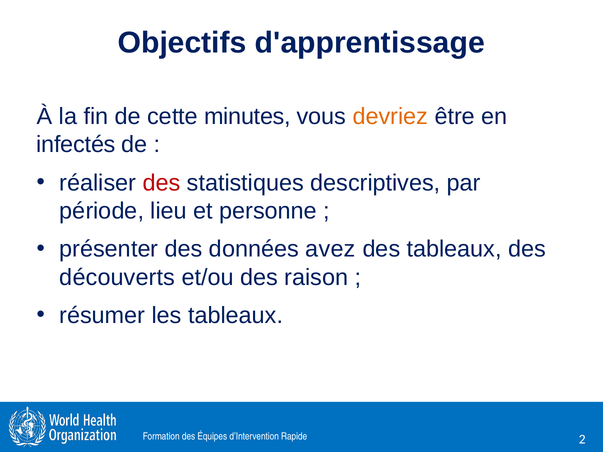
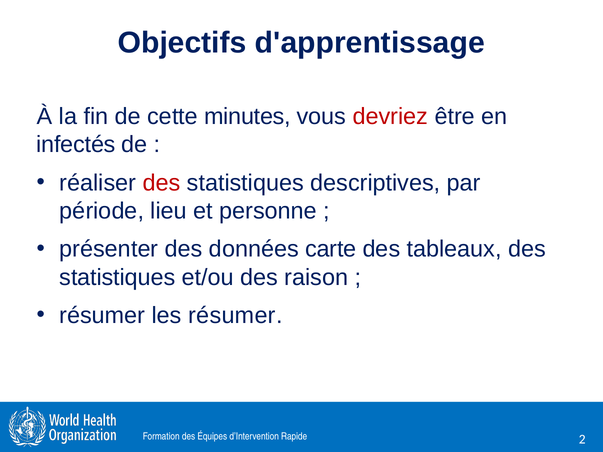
devriez colour: orange -> red
avez: avez -> carte
découverts at (117, 277): découverts -> statistiques
les tableaux: tableaux -> résumer
